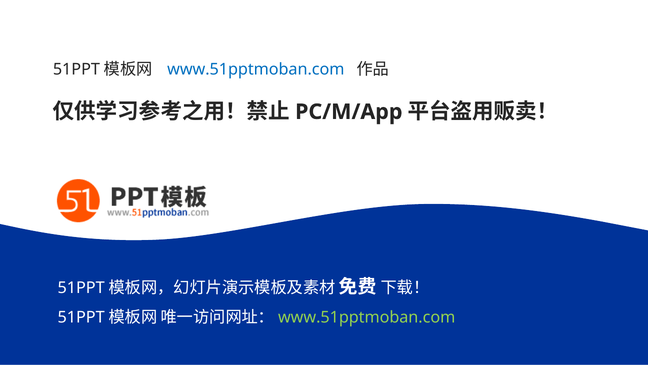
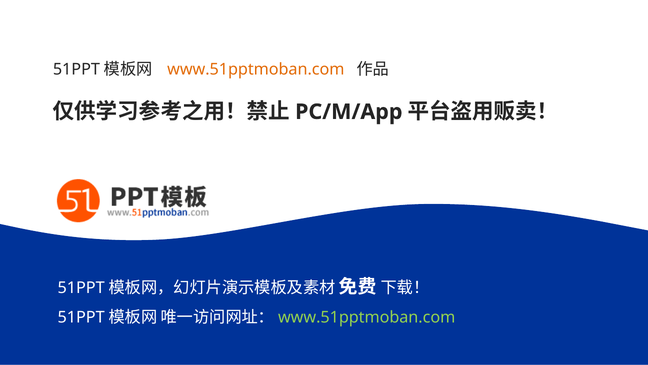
www.51pptmoban.com at (256, 69) colour: blue -> orange
